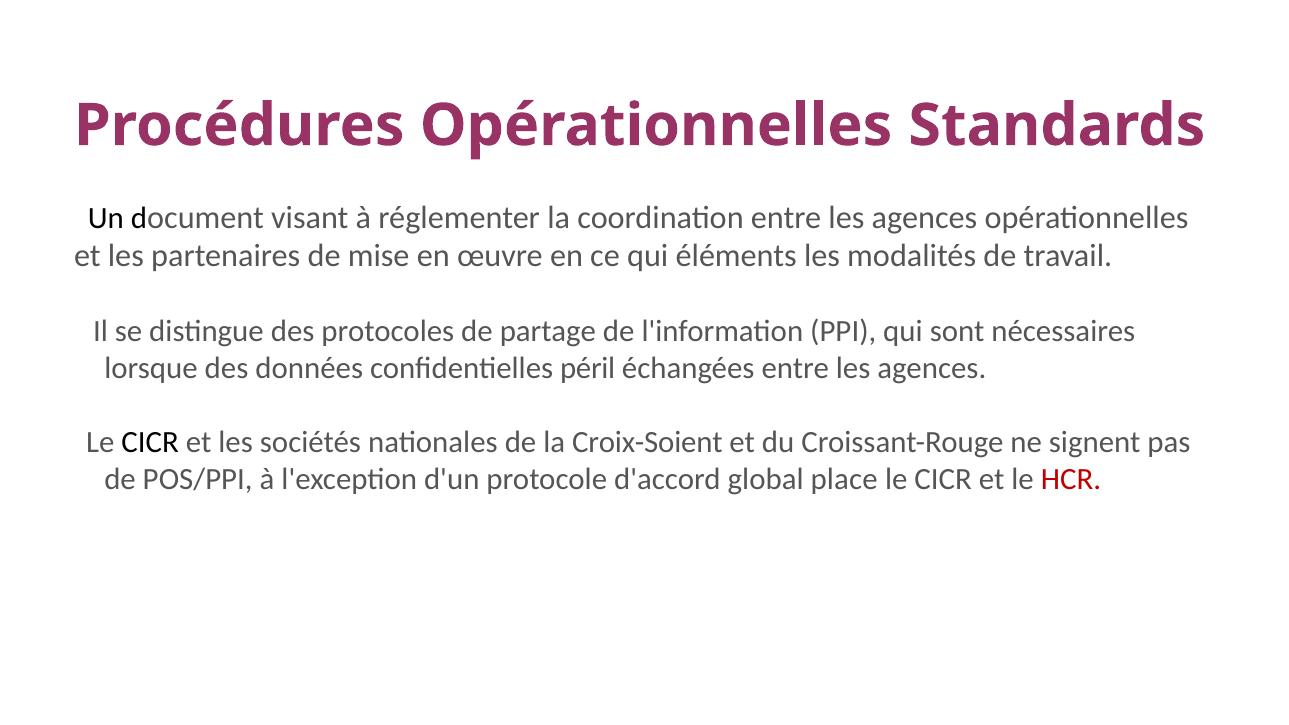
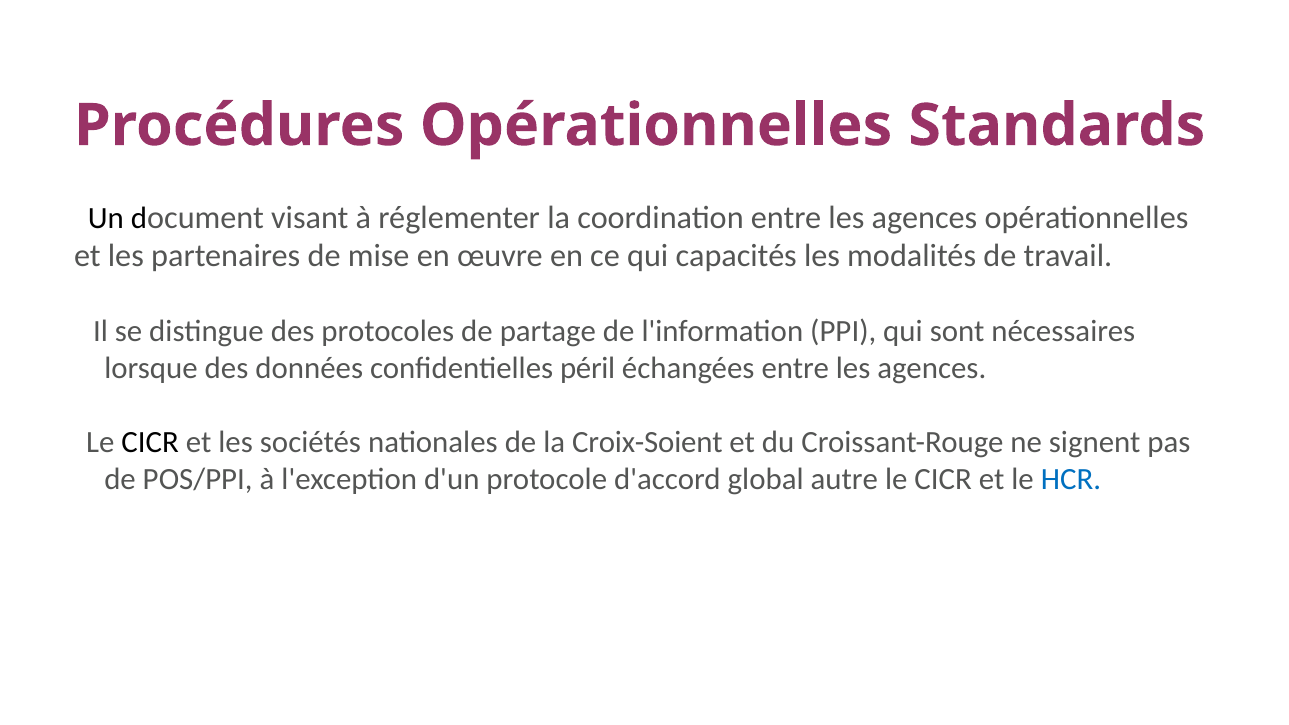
éléments: éléments -> capacités
place: place -> autre
HCR colour: red -> blue
